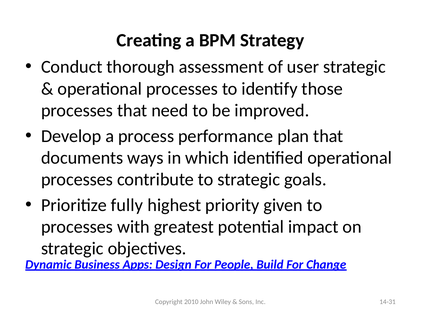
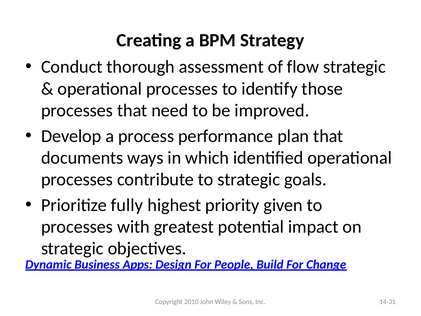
user: user -> flow
